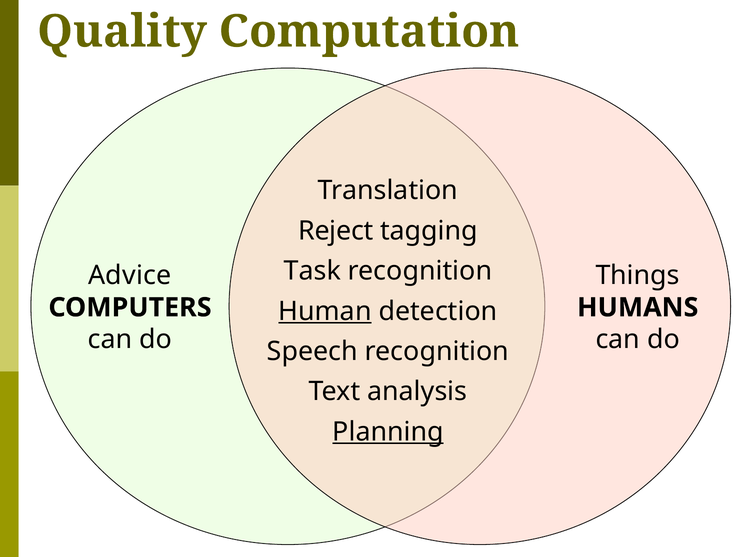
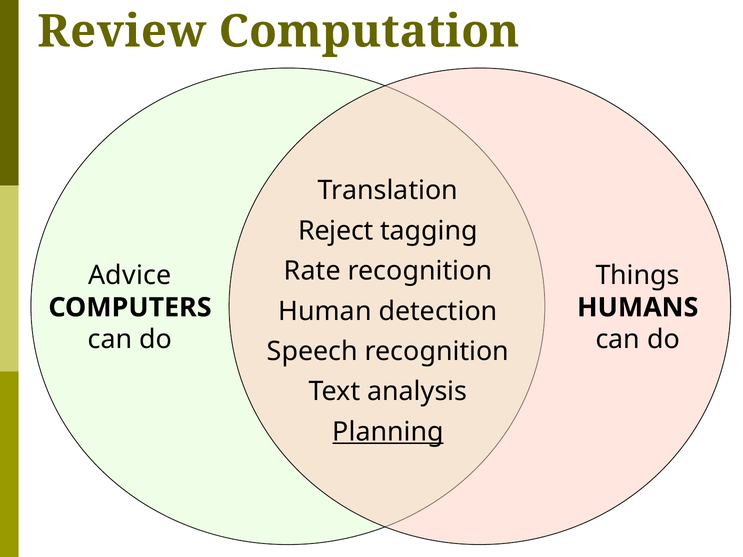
Quality: Quality -> Review
Task: Task -> Rate
Human underline: present -> none
